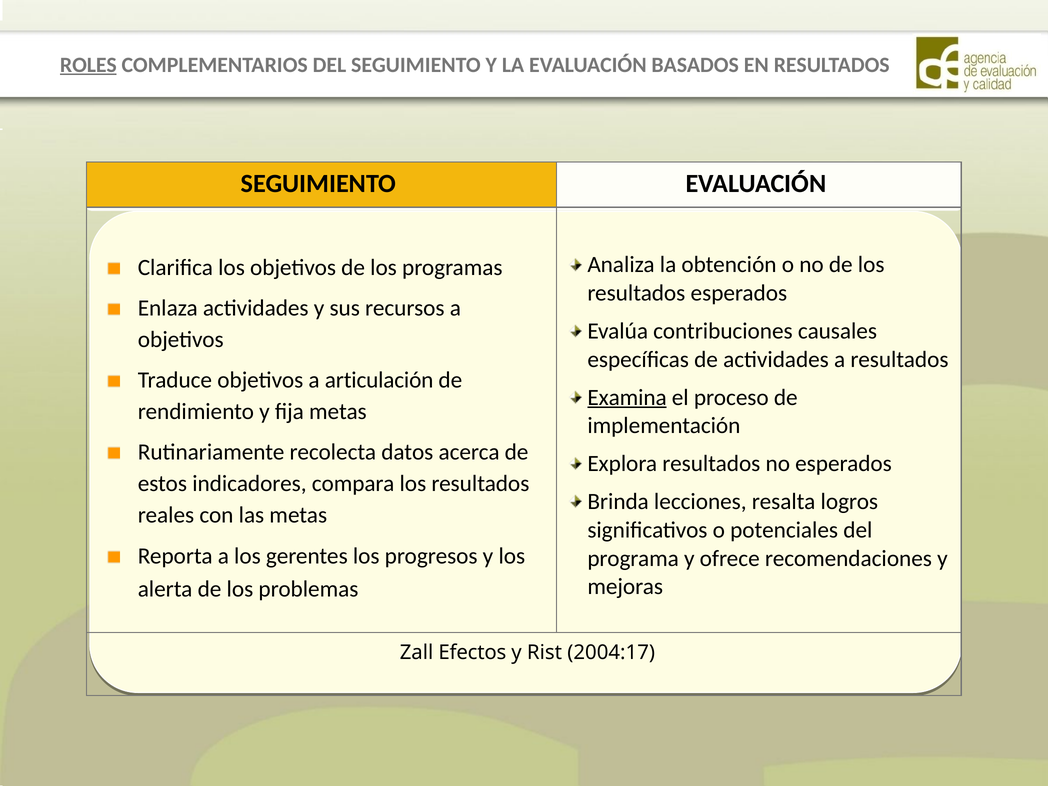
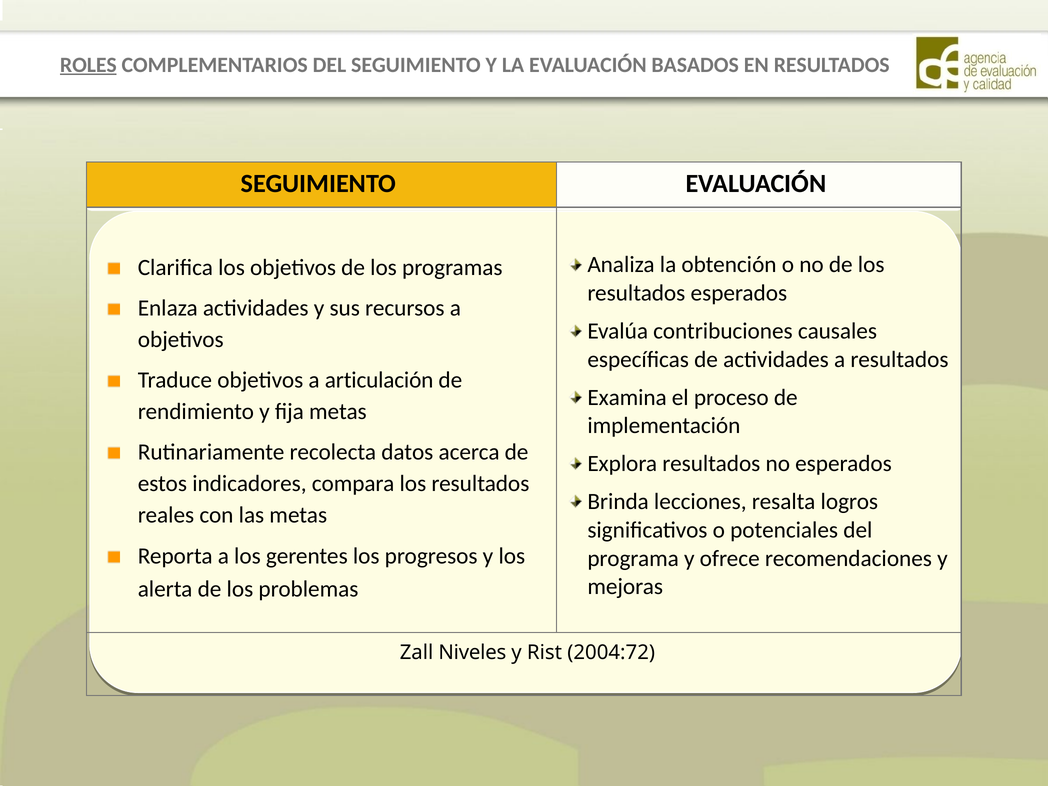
Examina underline: present -> none
Efectos: Efectos -> Niveles
2004:17: 2004:17 -> 2004:72
